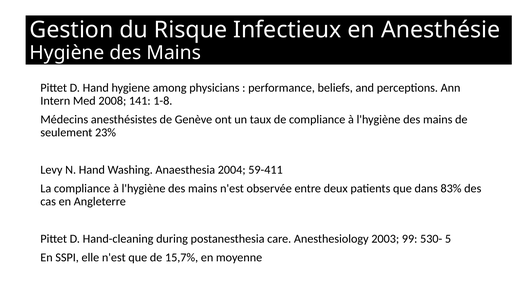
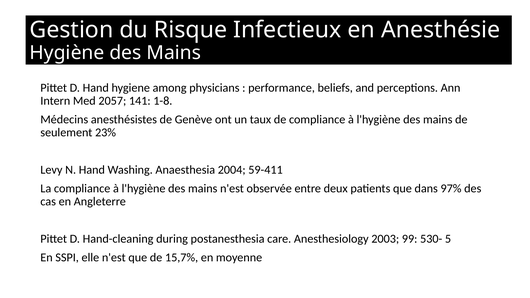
2008: 2008 -> 2057
83%: 83% -> 97%
